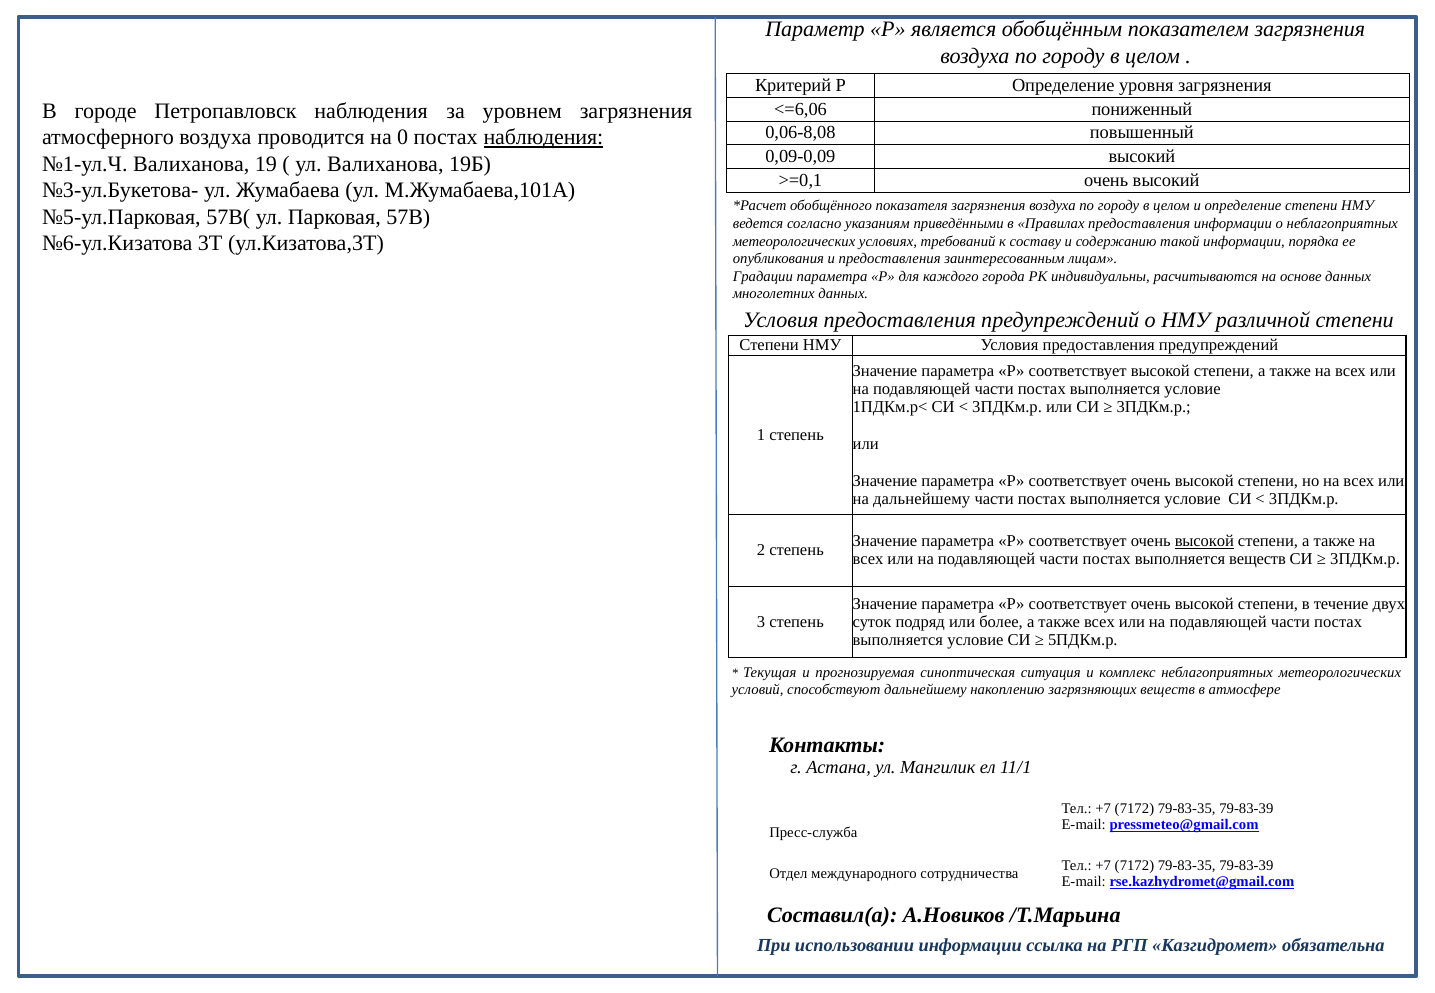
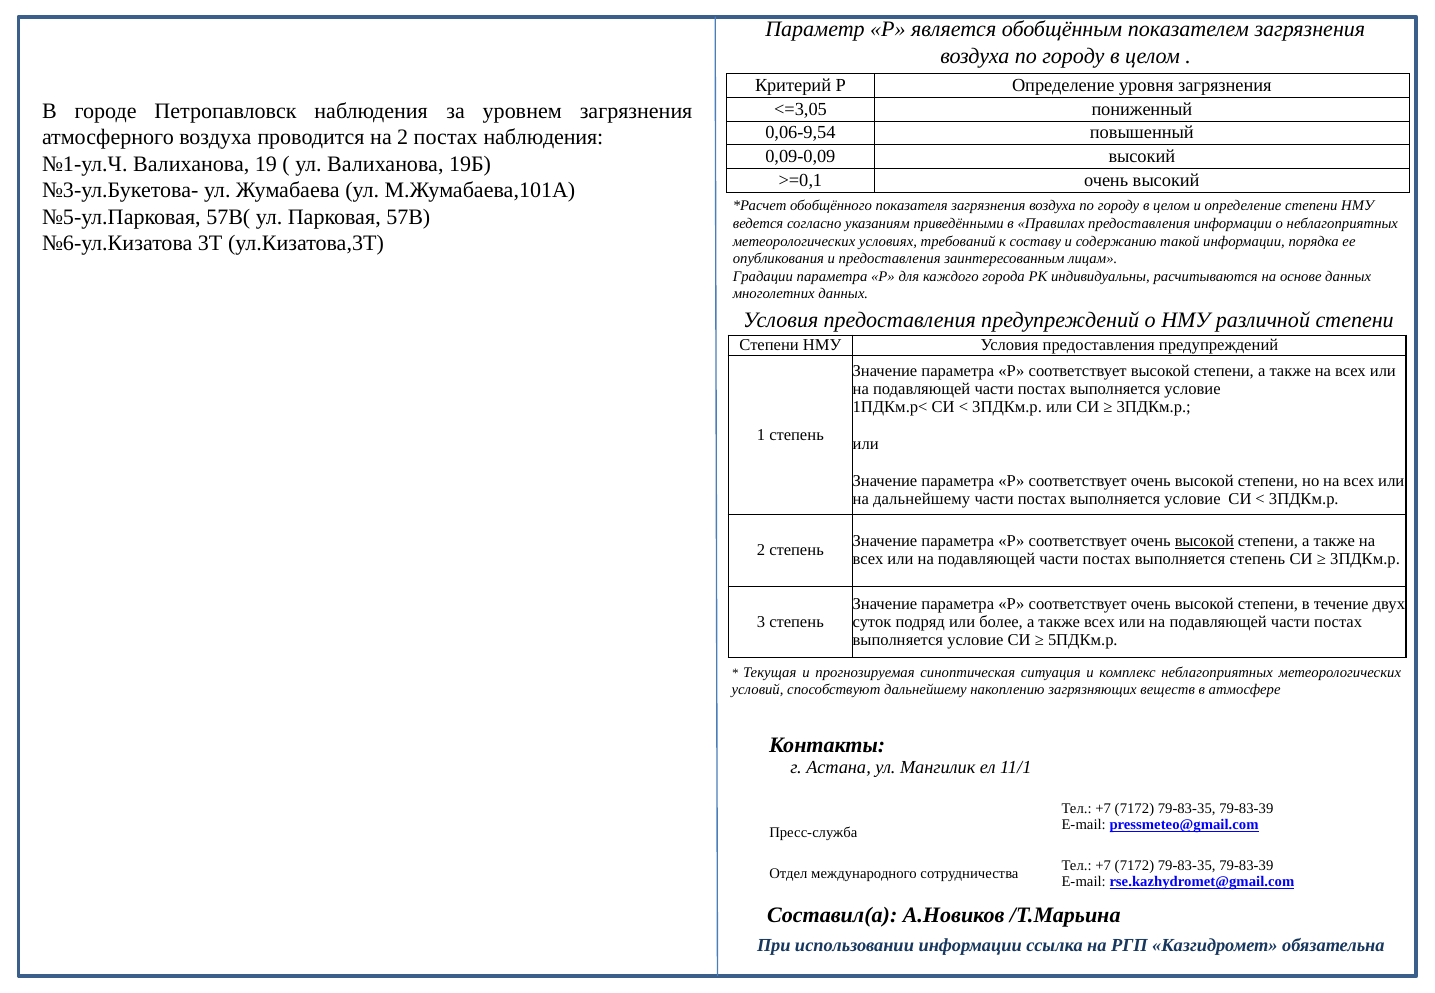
<=6,06: <=6,06 -> <=3,05
0,06-8,08: 0,06-8,08 -> 0,06-9,54
на 0: 0 -> 2
наблюдения at (543, 138) underline: present -> none
выполняется веществ: веществ -> степень
